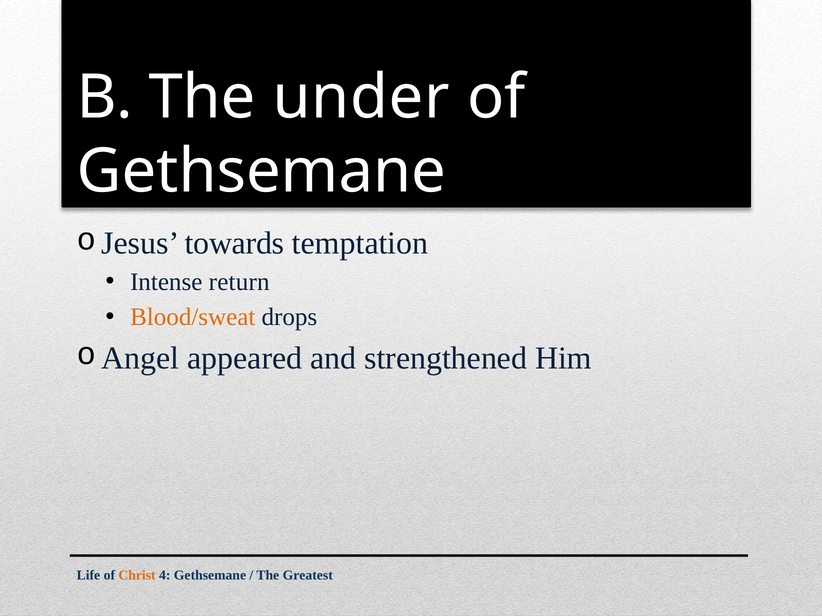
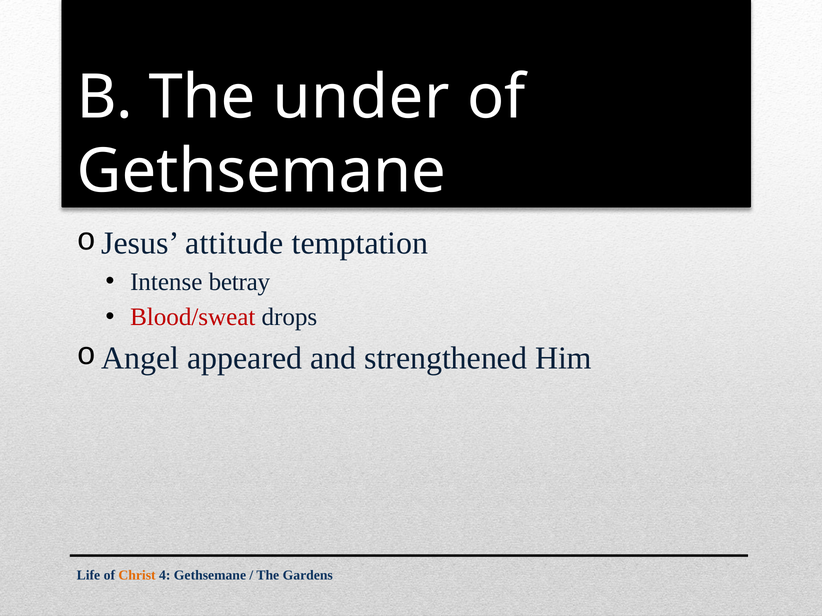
towards: towards -> attitude
return: return -> betray
Blood/sweat colour: orange -> red
Greatest: Greatest -> Gardens
